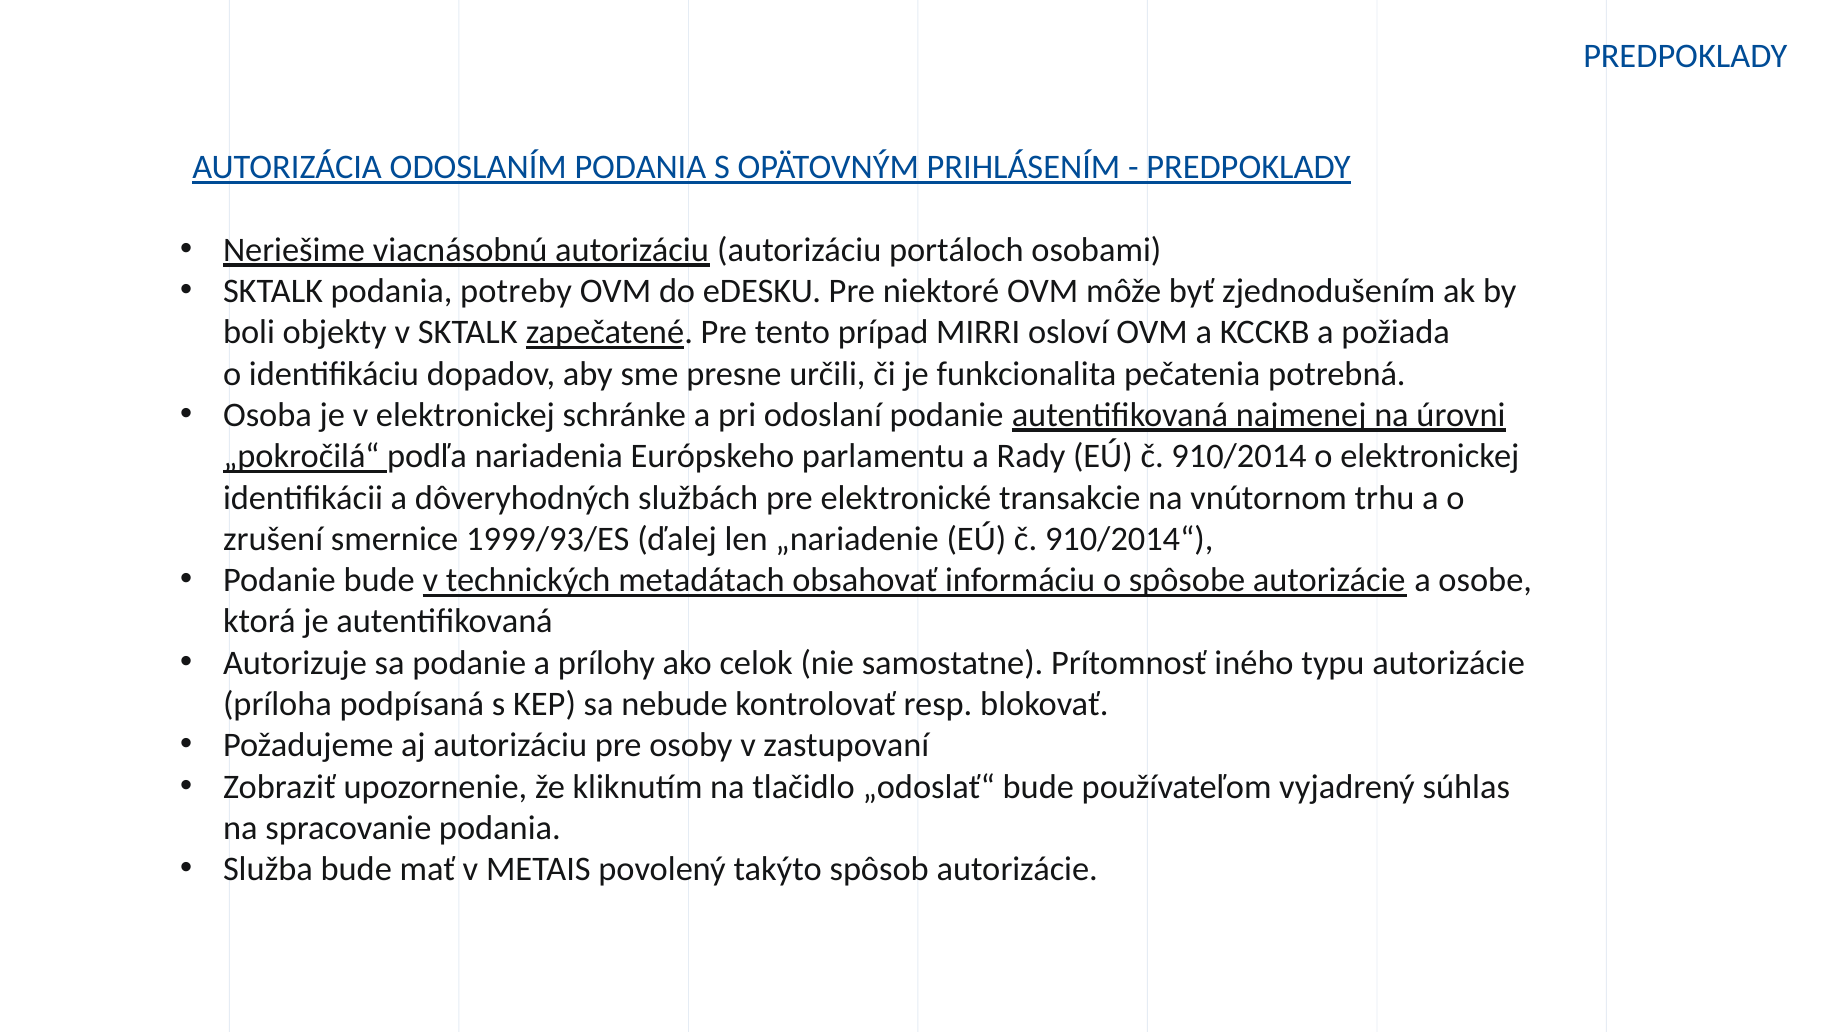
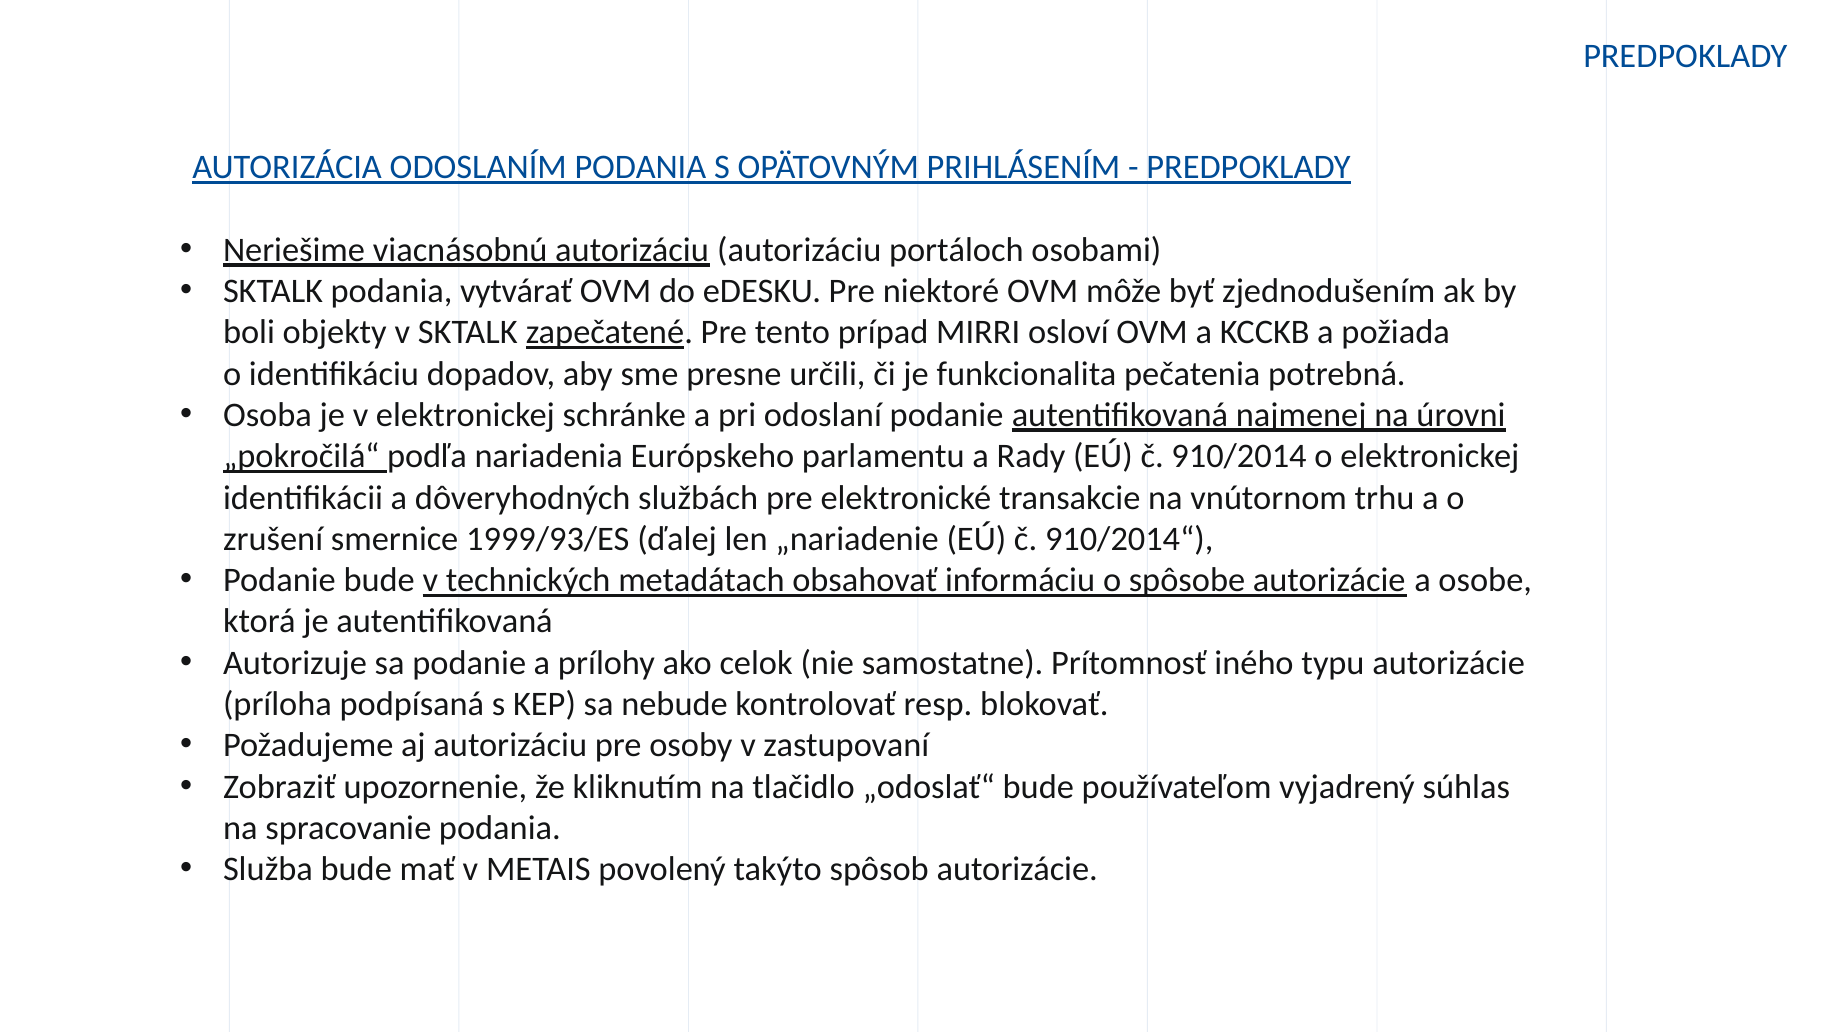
potreby: potreby -> vytvárať
